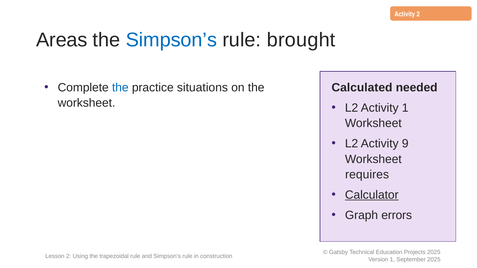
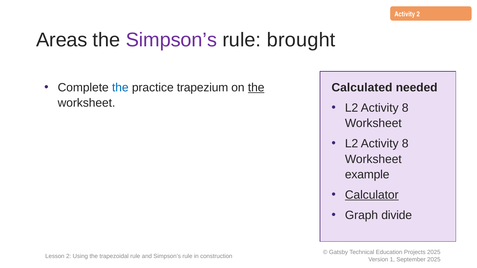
Simpson’s at (171, 40) colour: blue -> purple
situations: situations -> trapezium
the at (256, 88) underline: none -> present
1 at (405, 108): 1 -> 8
9 at (405, 144): 9 -> 8
requires: requires -> example
errors: errors -> divide
